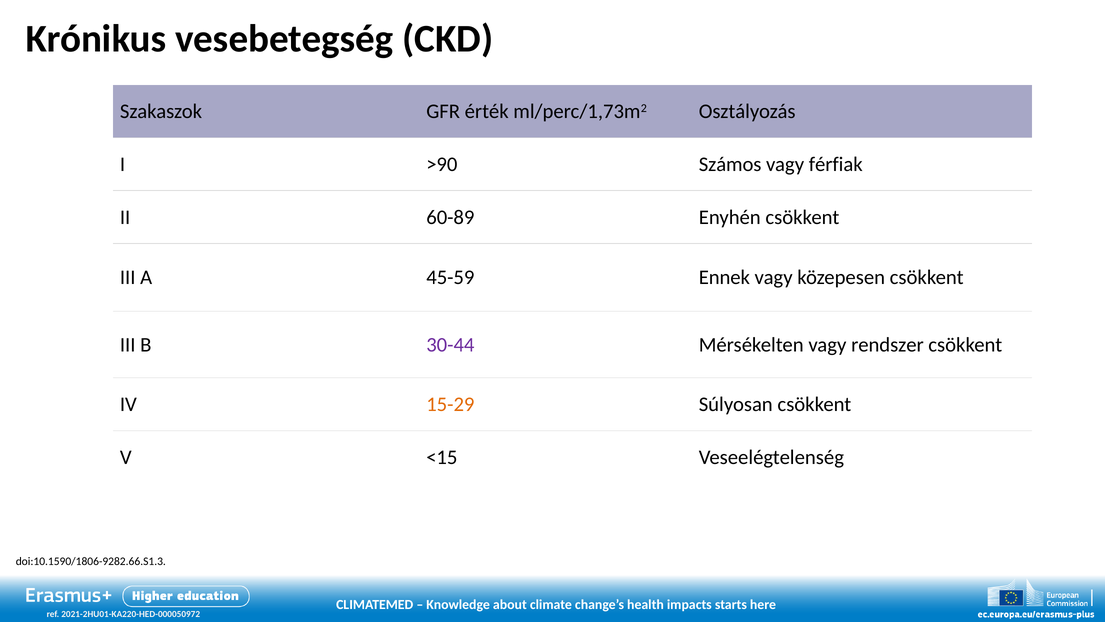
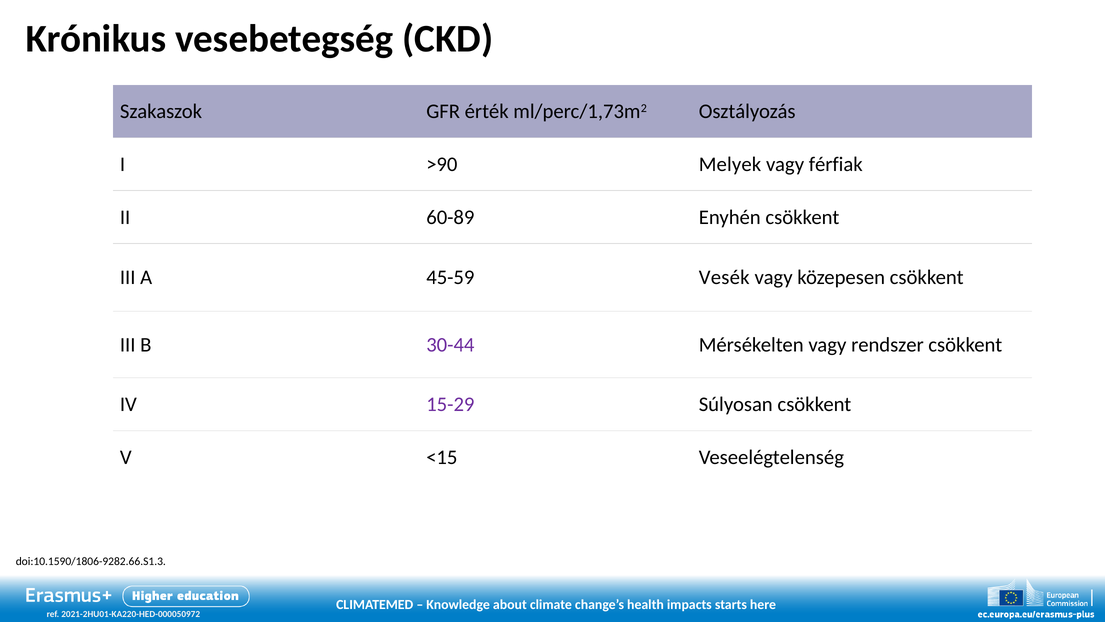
Számos: Számos -> Melyek
Ennek: Ennek -> Vesék
15-29 colour: orange -> purple
